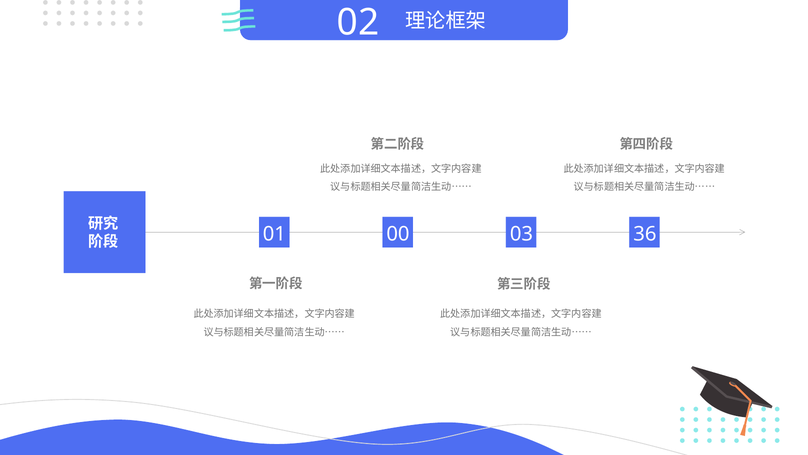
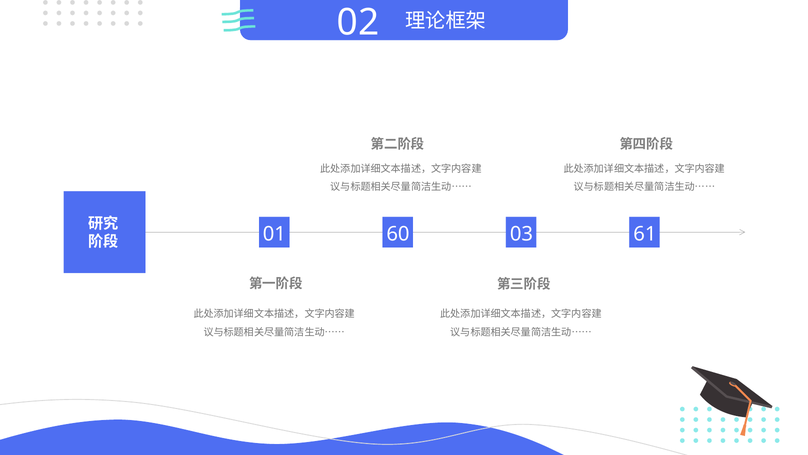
00: 00 -> 60
36: 36 -> 61
